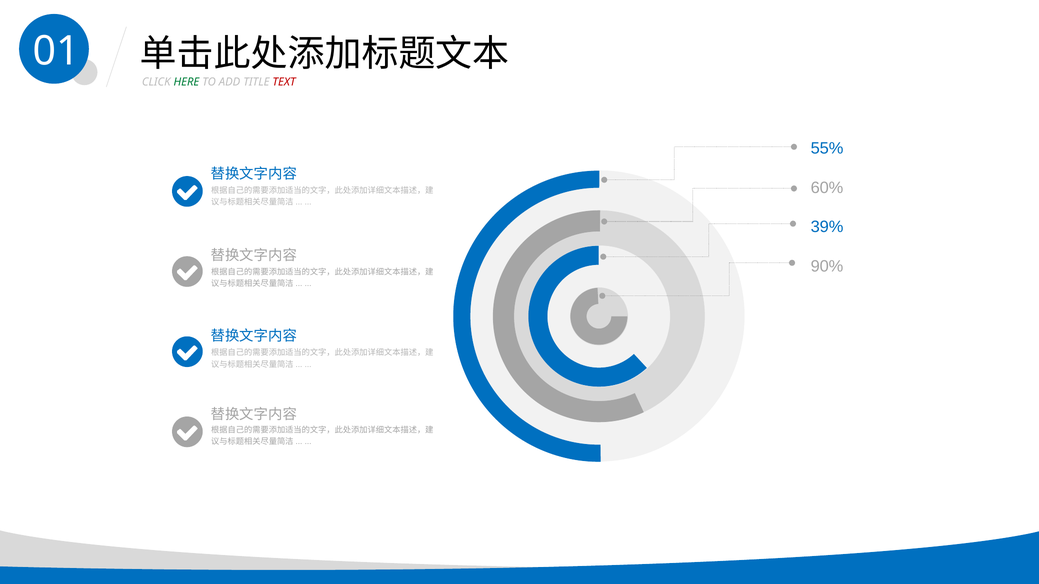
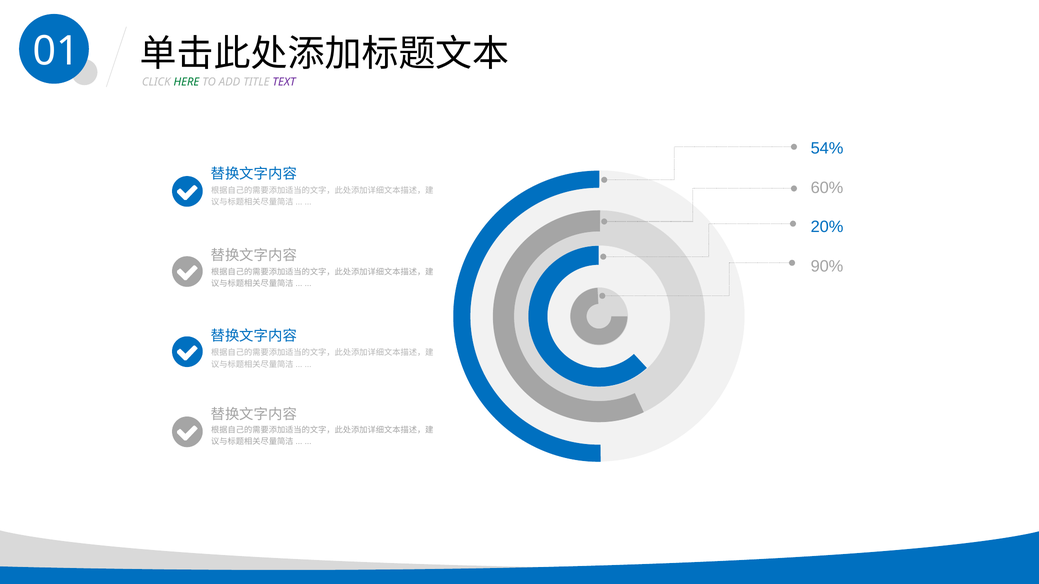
TEXT colour: red -> purple
55%: 55% -> 54%
39%: 39% -> 20%
